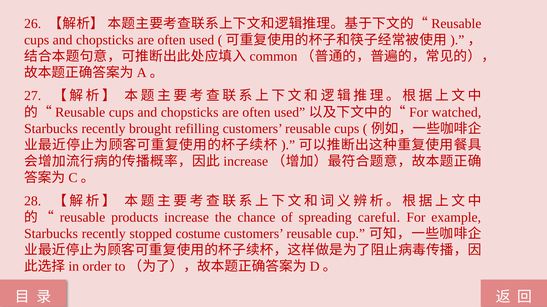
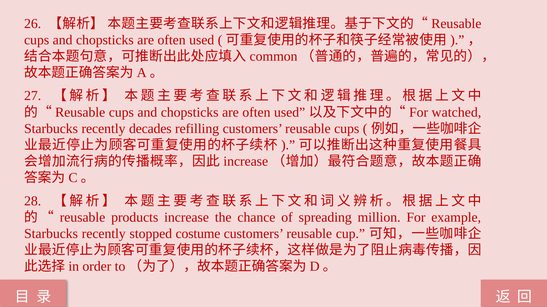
brought: brought -> decades
careful: careful -> million
